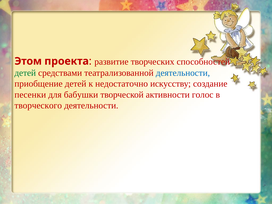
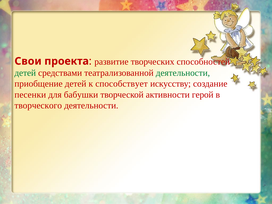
Этом: Этом -> Свои
деятельности at (183, 73) colour: blue -> green
недостаточно: недостаточно -> способствует
голос: голос -> герой
